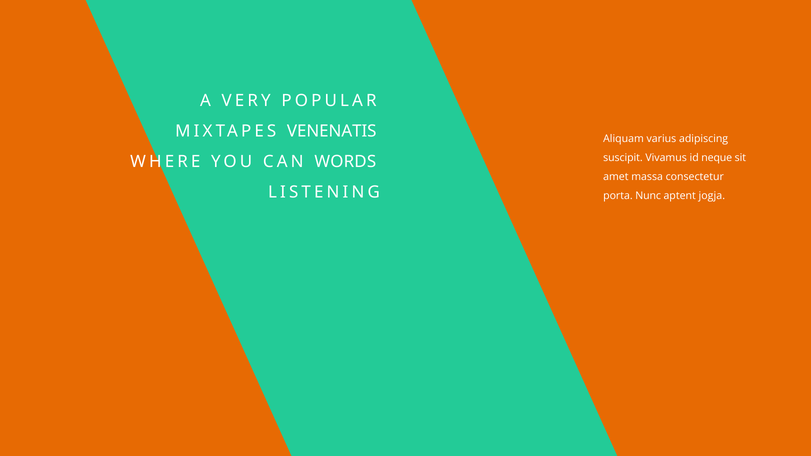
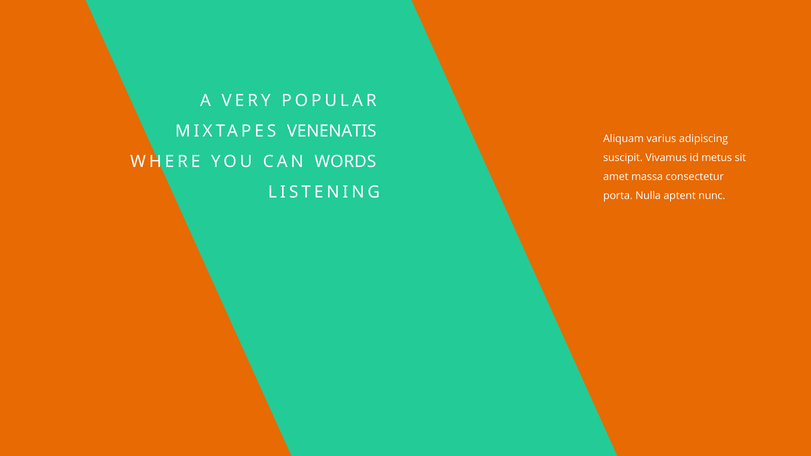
neque: neque -> metus
Nunc: Nunc -> Nulla
jogja: jogja -> nunc
